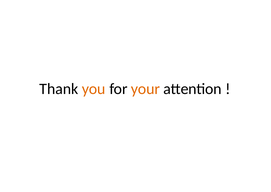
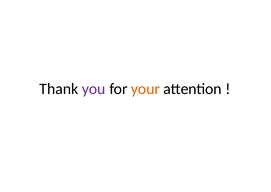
you colour: orange -> purple
